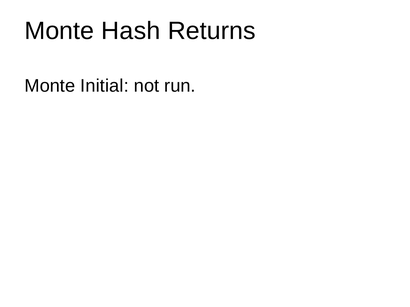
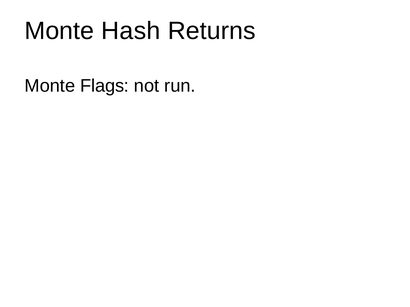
Initial: Initial -> Flags
